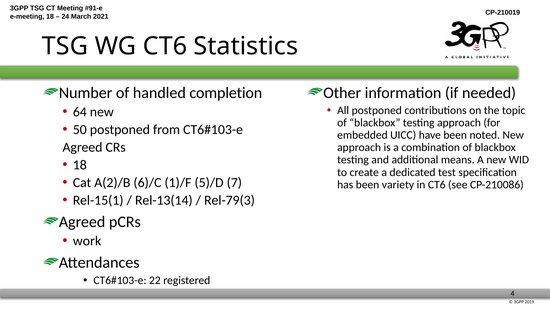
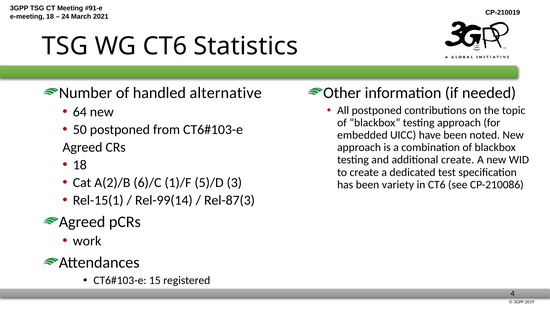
completion: completion -> alternative
additional means: means -> create
7: 7 -> 3
Rel-13(14: Rel-13(14 -> Rel-99(14
Rel-79(3: Rel-79(3 -> Rel-87(3
22: 22 -> 15
